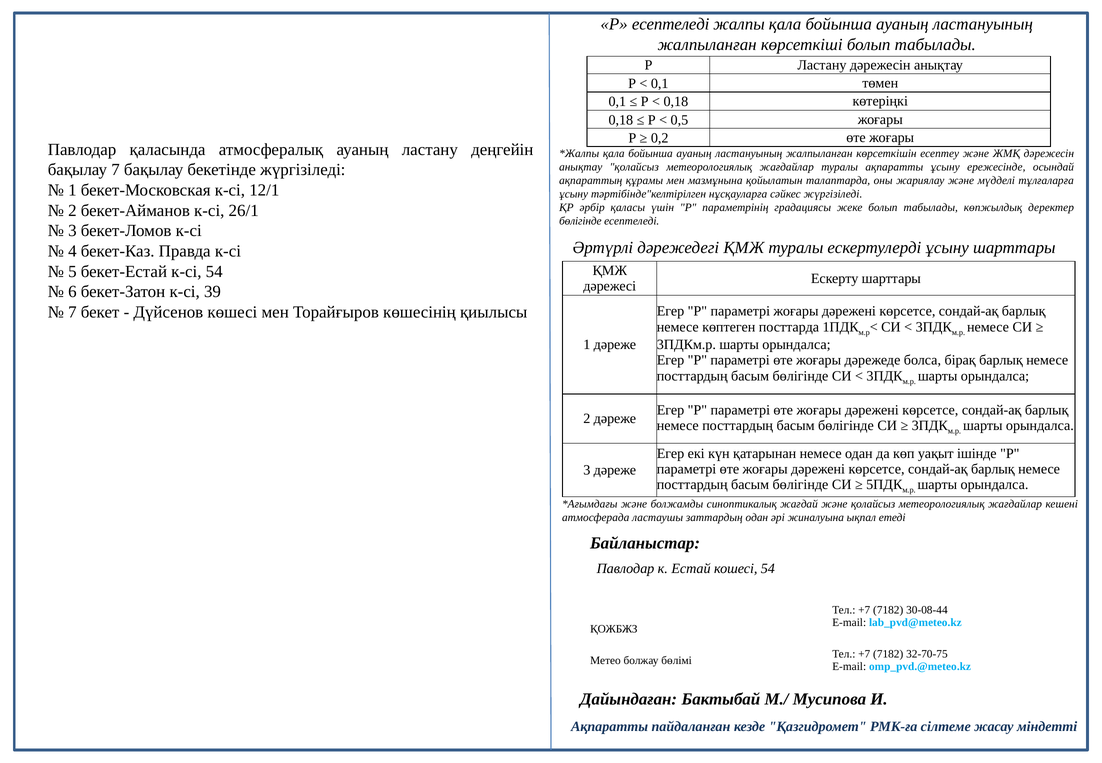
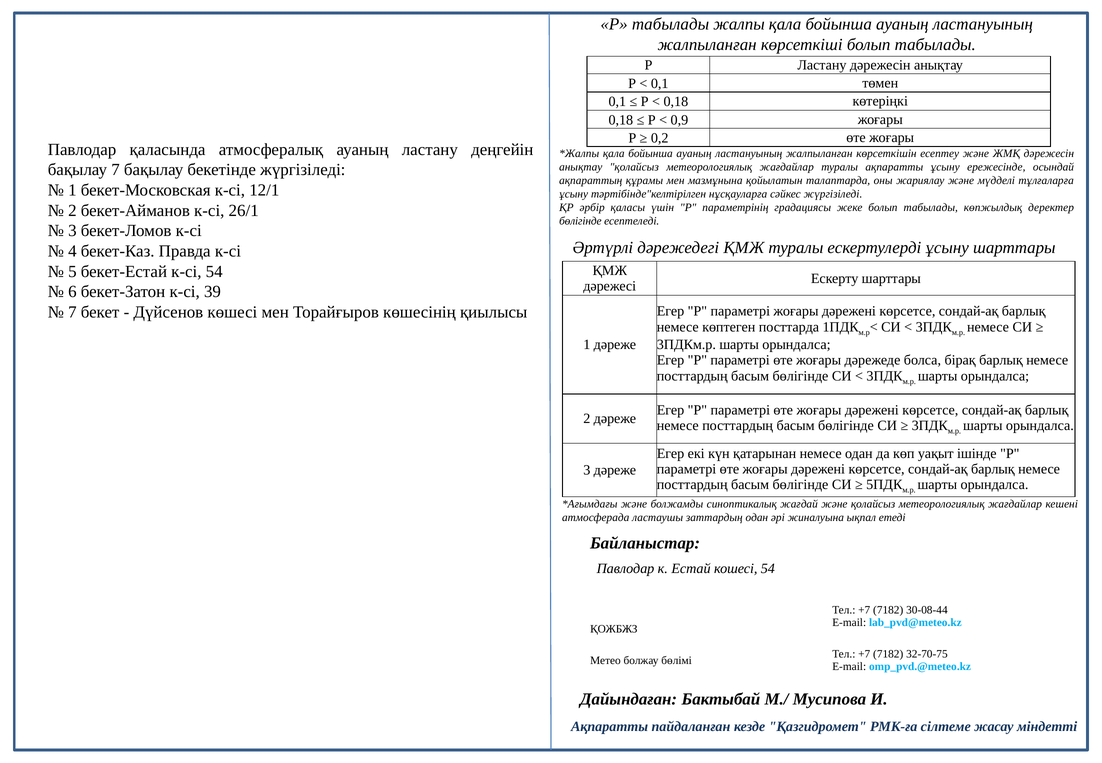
Р есептеледі: есептеледі -> табылады
0,5: 0,5 -> 0,9
